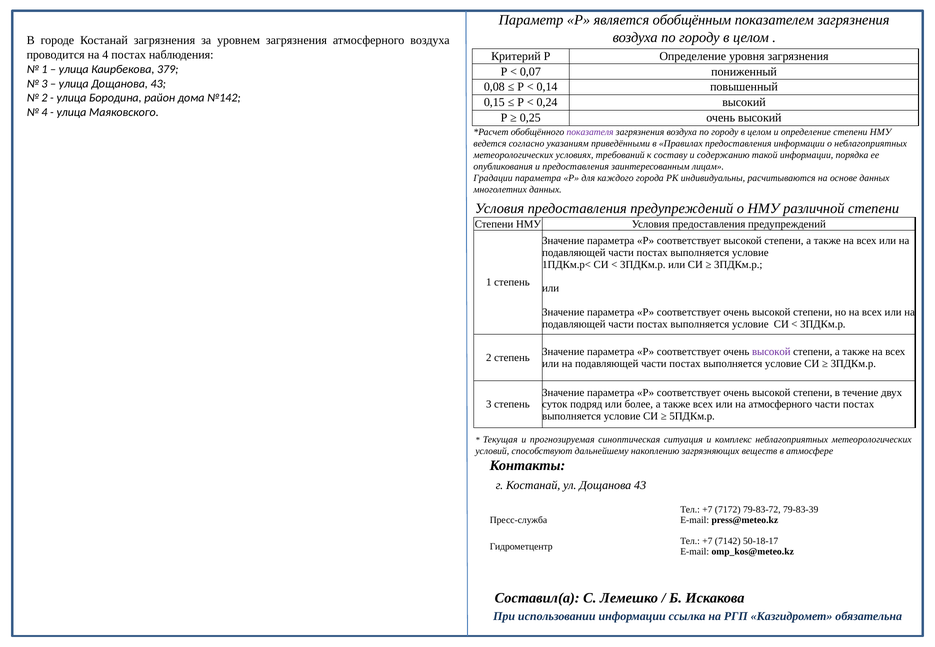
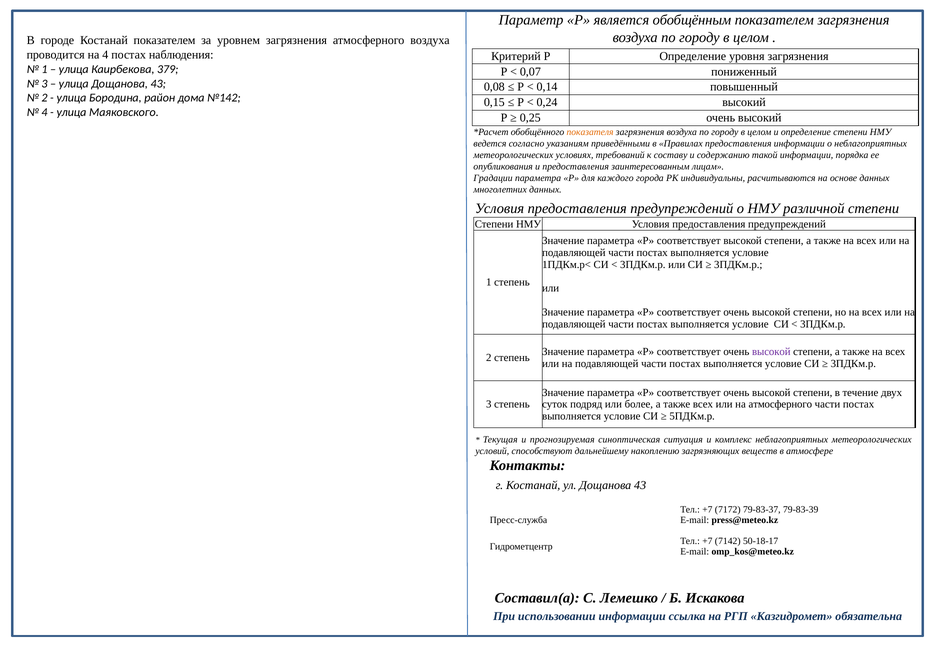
Костанай загрязнения: загрязнения -> показателем
показателя colour: purple -> orange
79-83-72: 79-83-72 -> 79-83-37
